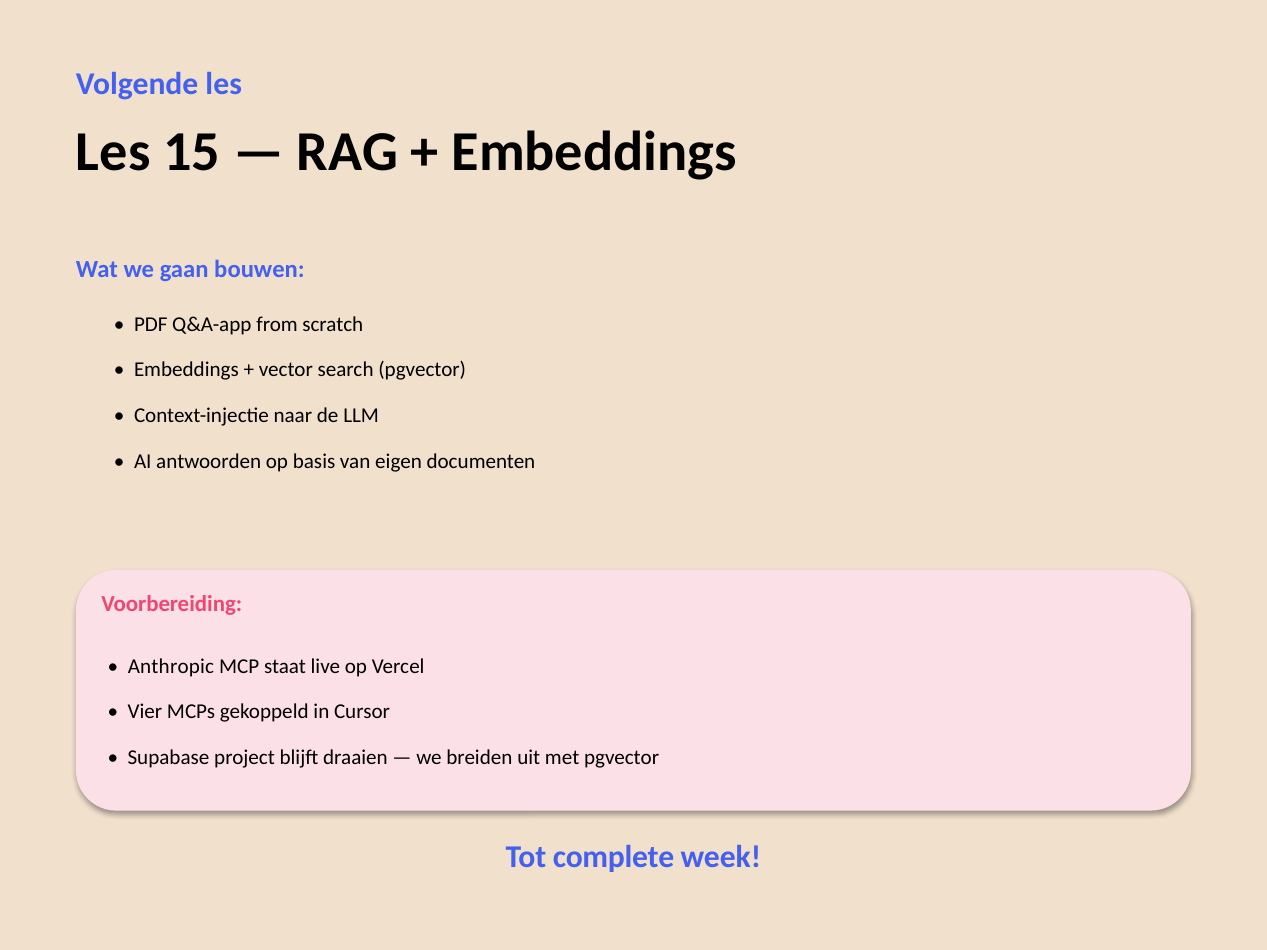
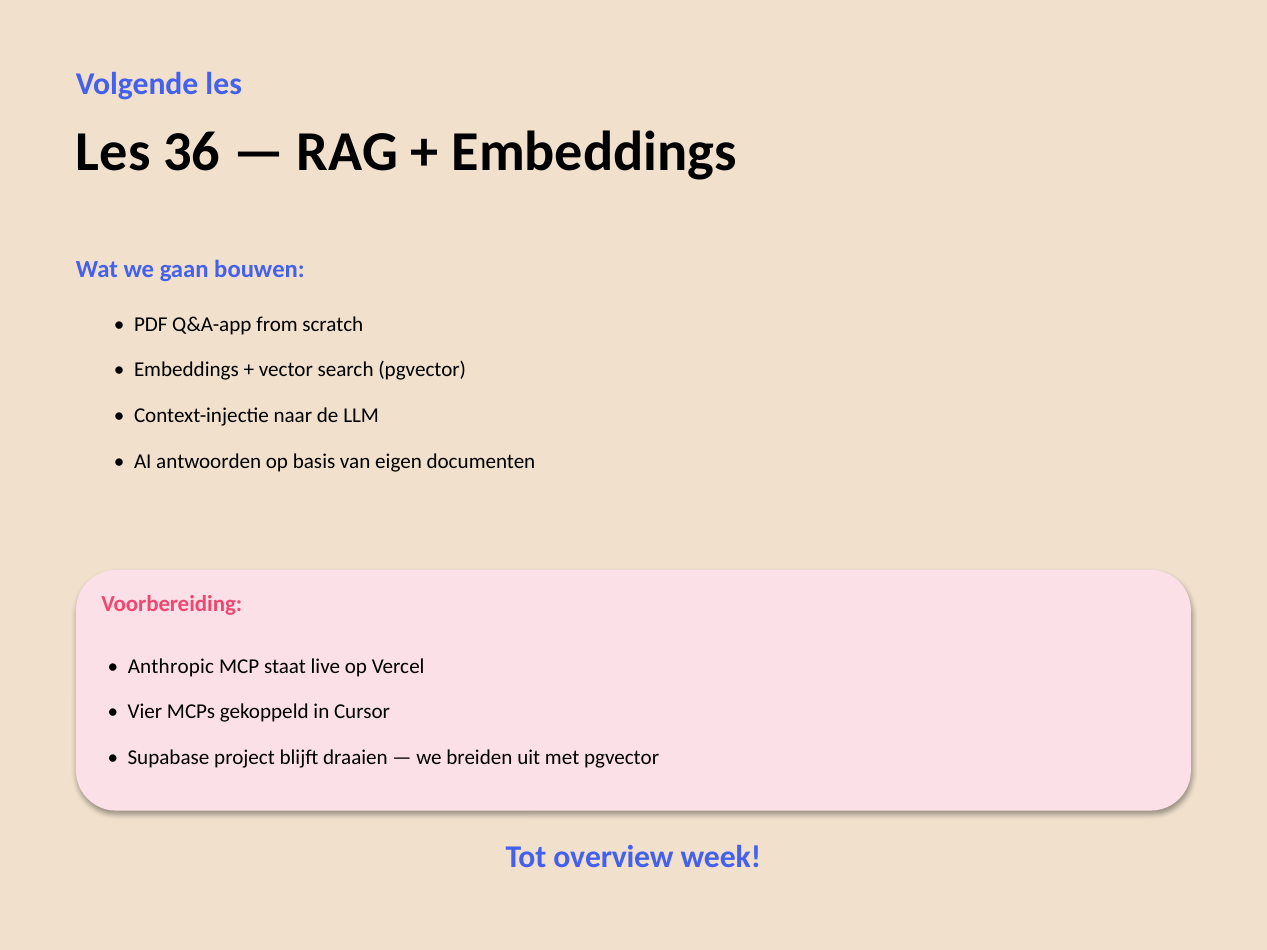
15: 15 -> 36
complete: complete -> overview
